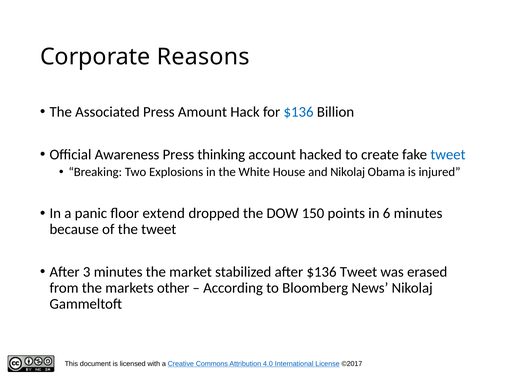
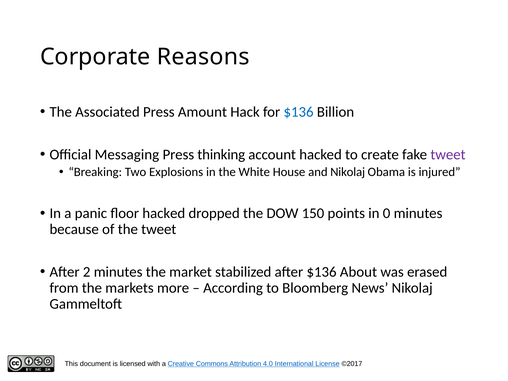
Awareness: Awareness -> Messaging
tweet at (448, 154) colour: blue -> purple
floor extend: extend -> hacked
6: 6 -> 0
3: 3 -> 2
$136 Tweet: Tweet -> About
other: other -> more
